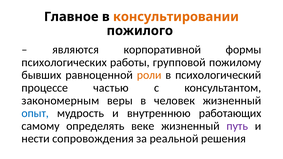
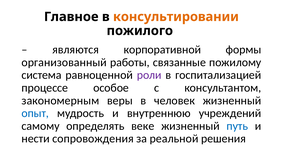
психологических: психологических -> организованный
групповой: групповой -> связанные
бывших: бывших -> система
роли colour: orange -> purple
психологический: психологический -> госпитализацией
частью: частью -> особое
работающих: работающих -> учреждений
путь colour: purple -> blue
